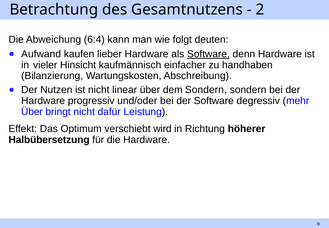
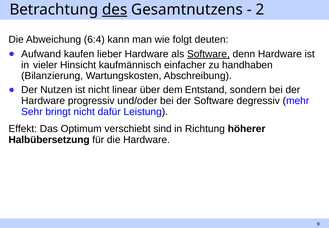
des underline: none -> present
dem Sondern: Sondern -> Entstand
Über at (32, 112): Über -> Sehr
wird: wird -> sind
